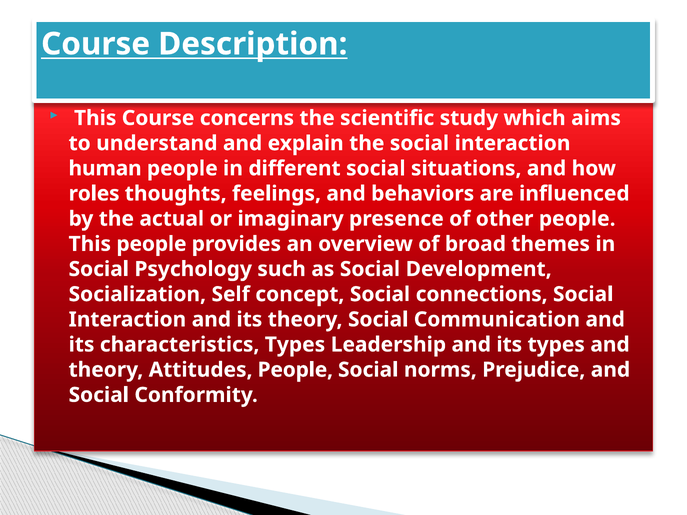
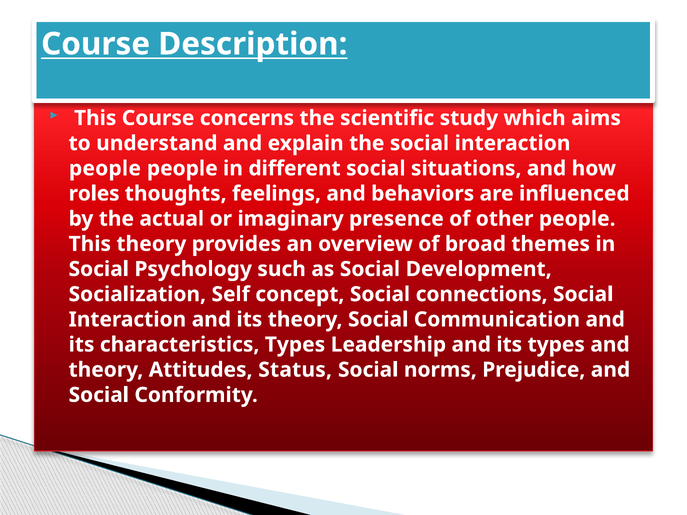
human at (105, 169): human -> people
This people: people -> theory
Attitudes People: People -> Status
